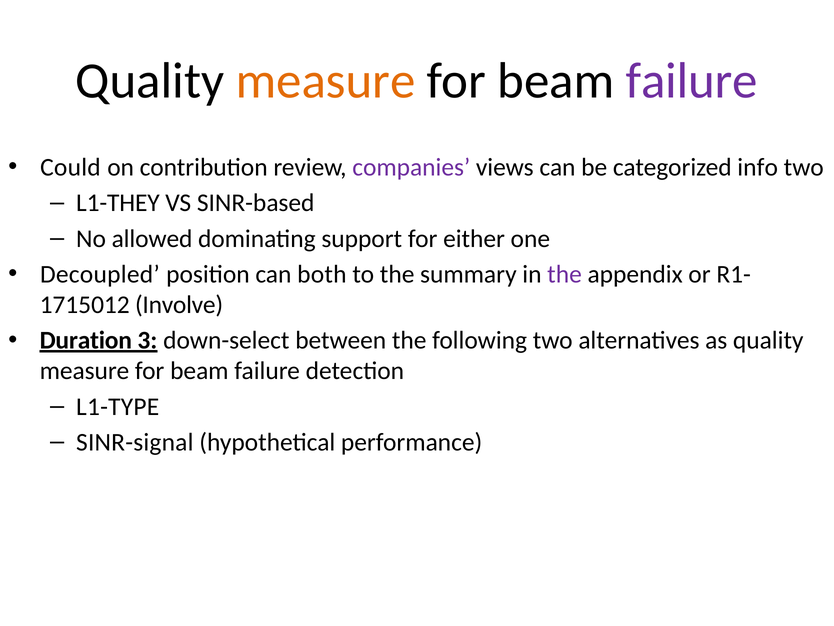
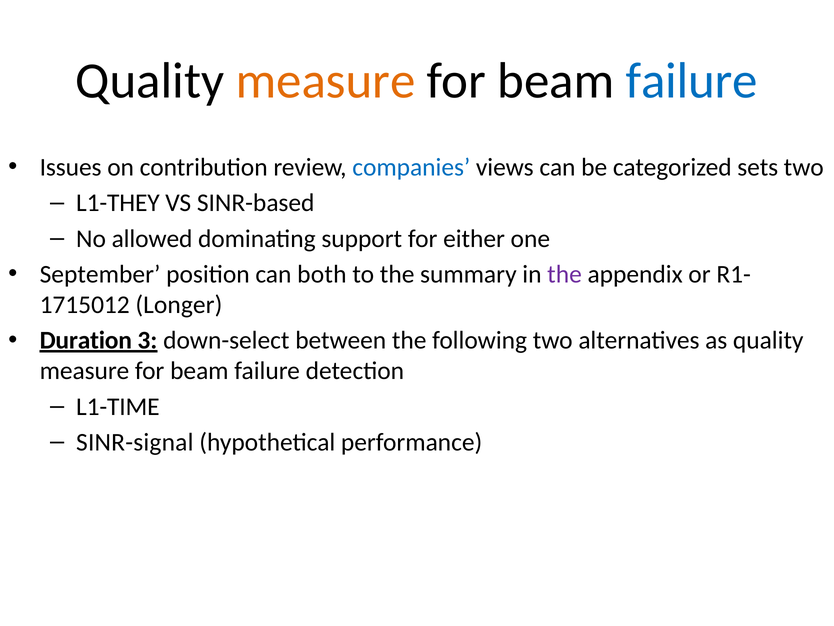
failure at (692, 81) colour: purple -> blue
Could: Could -> Issues
companies colour: purple -> blue
info: info -> sets
Decoupled: Decoupled -> September
Involve: Involve -> Longer
L1-TYPE: L1-TYPE -> L1-TIME
